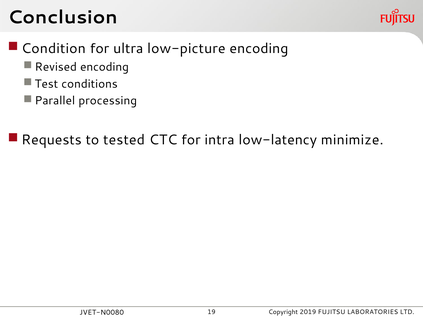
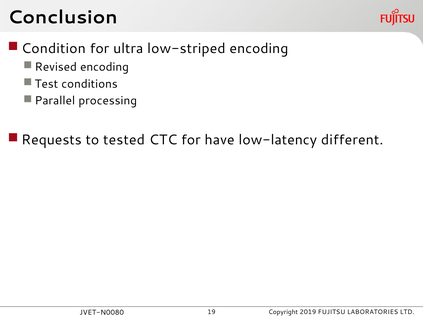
low-picture: low-picture -> low-striped
intra: intra -> have
minimize: minimize -> different
